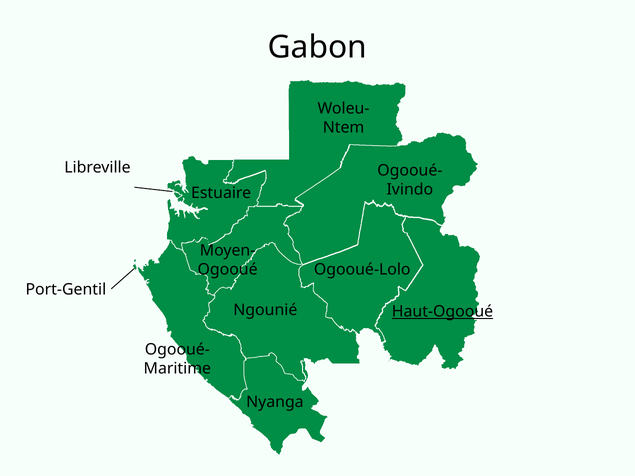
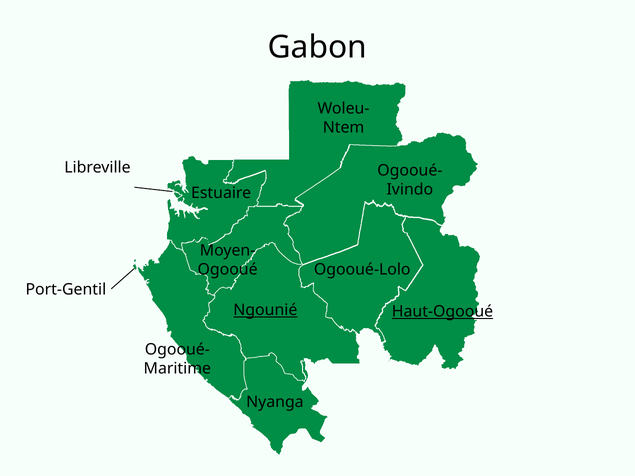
Ngounié underline: none -> present
